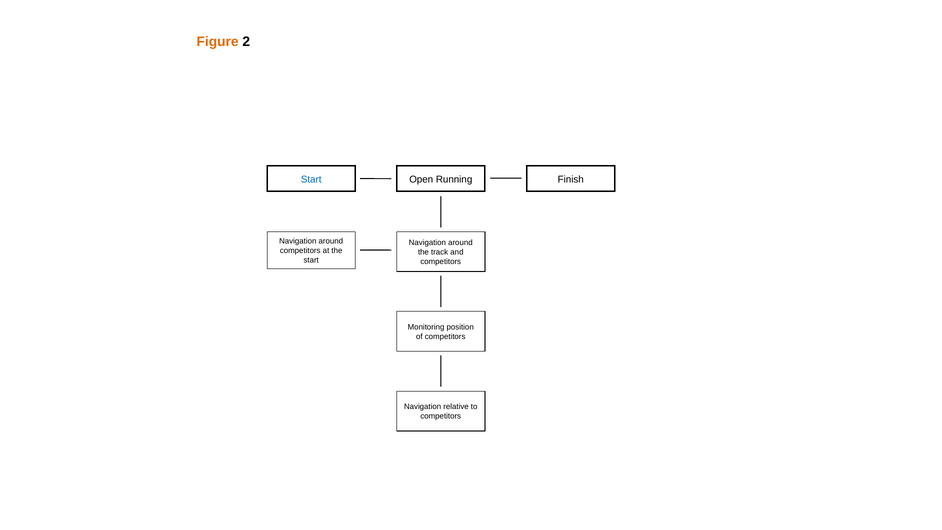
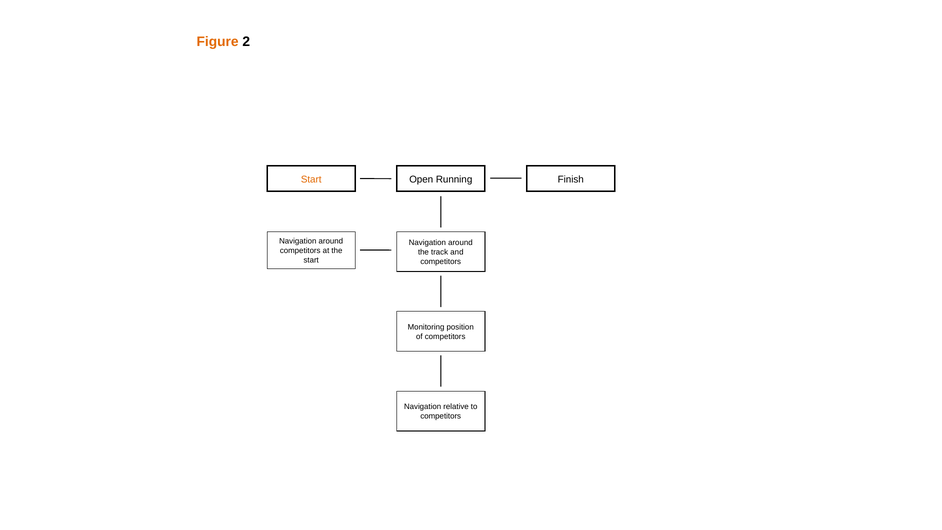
Start at (311, 179) colour: blue -> orange
